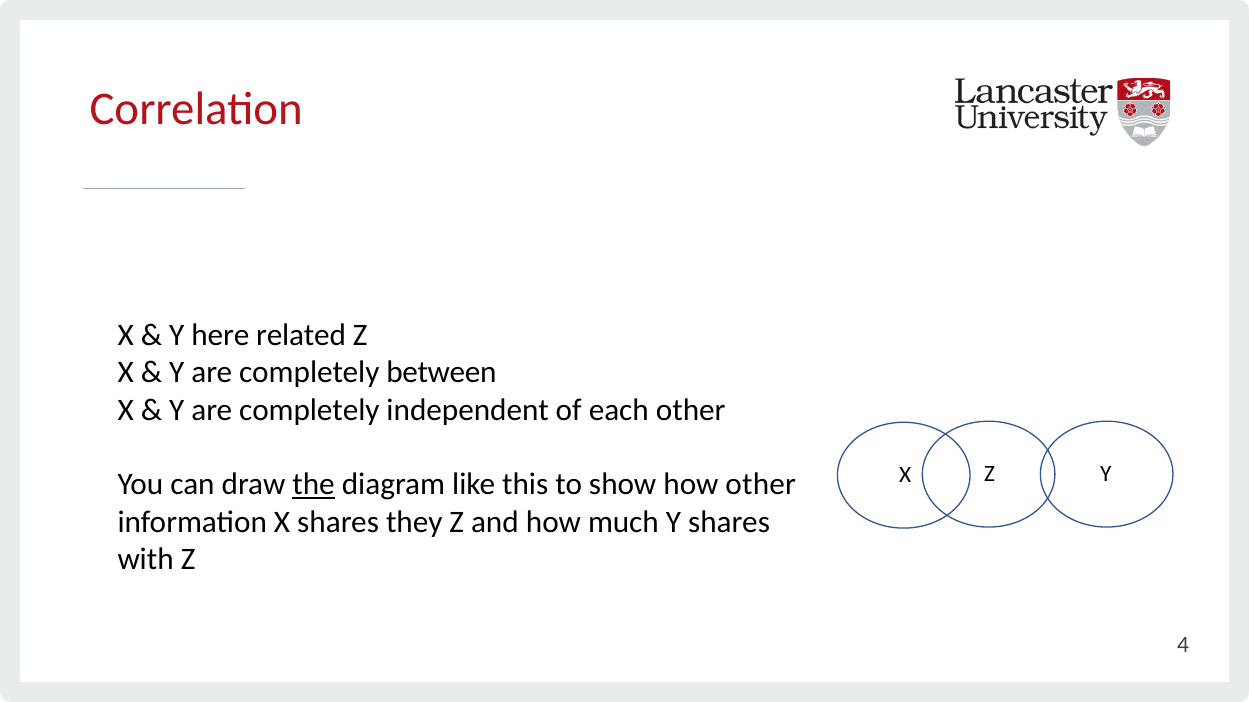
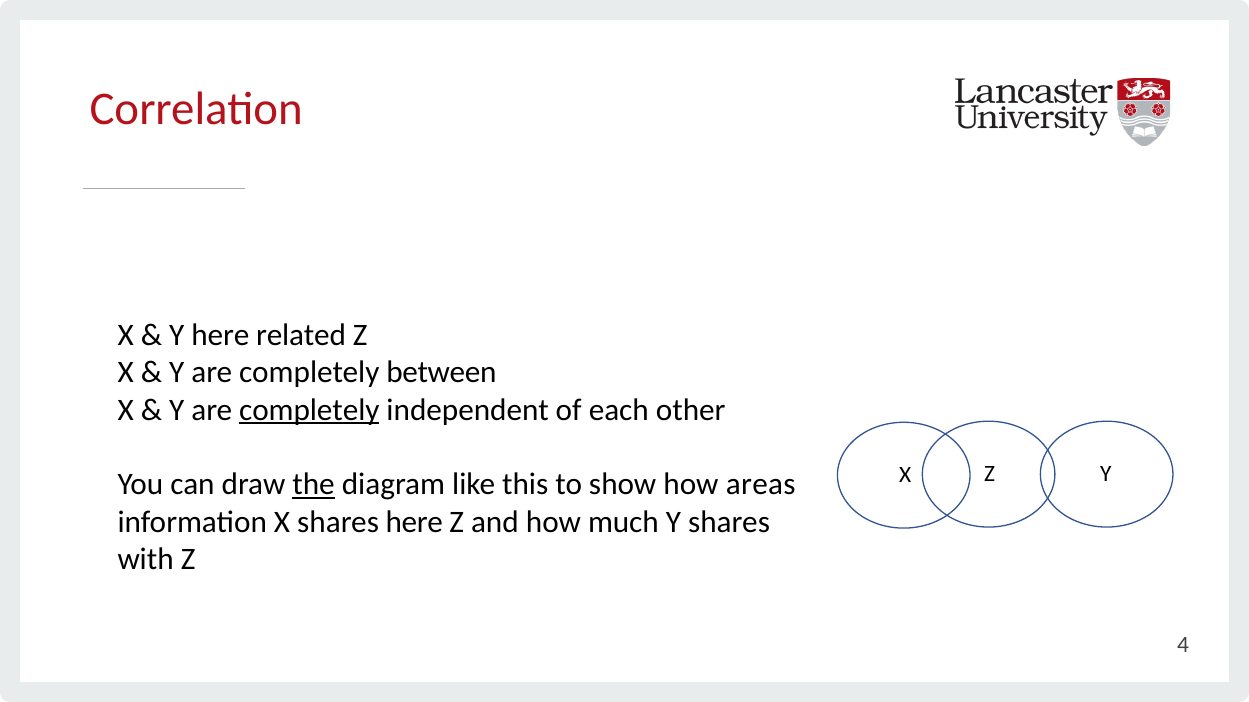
completely at (309, 410) underline: none -> present
how other: other -> areas
shares they: they -> here
